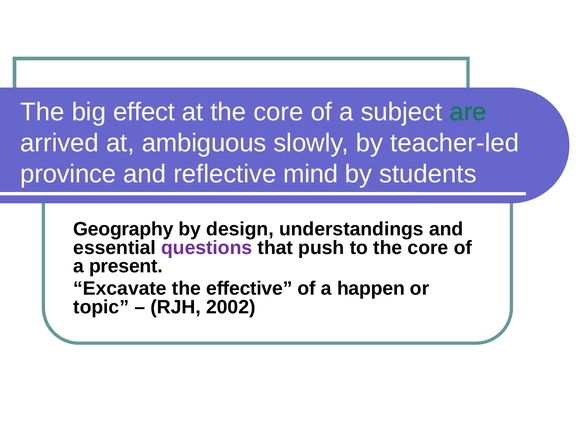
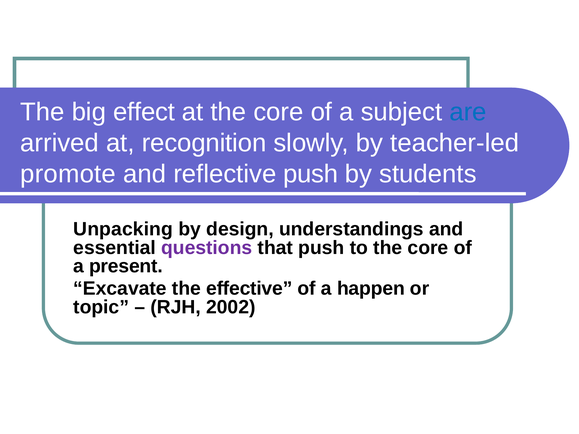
are colour: green -> blue
ambiguous: ambiguous -> recognition
province: province -> promote
reflective mind: mind -> push
Geography: Geography -> Unpacking
